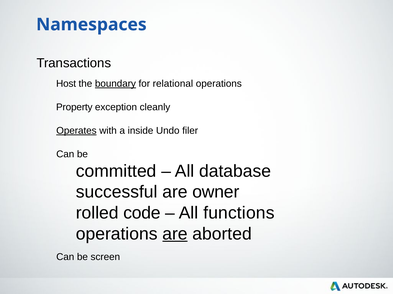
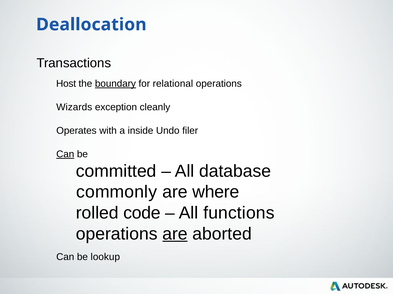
Namespaces: Namespaces -> Deallocation
Property: Property -> Wizards
Operates underline: present -> none
Can at (65, 155) underline: none -> present
successful: successful -> commonly
owner: owner -> where
screen: screen -> lookup
